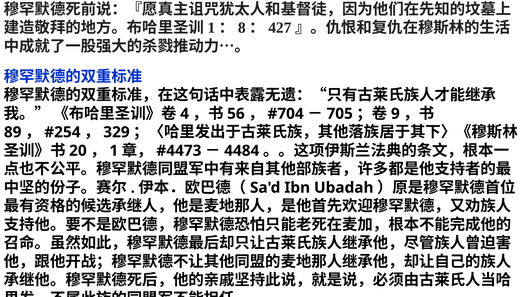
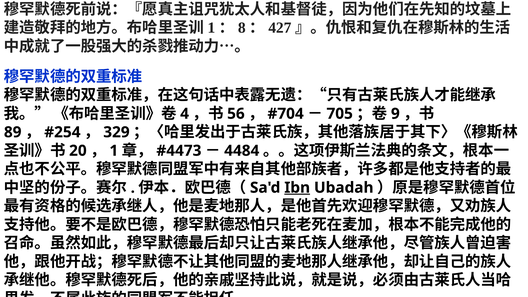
Ibn underline: none -> present
